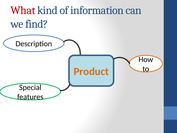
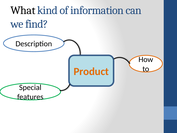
What colour: red -> black
